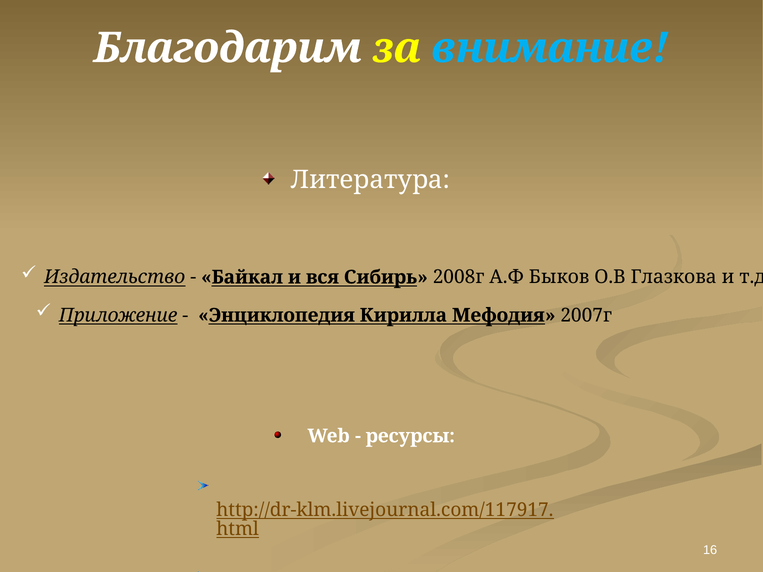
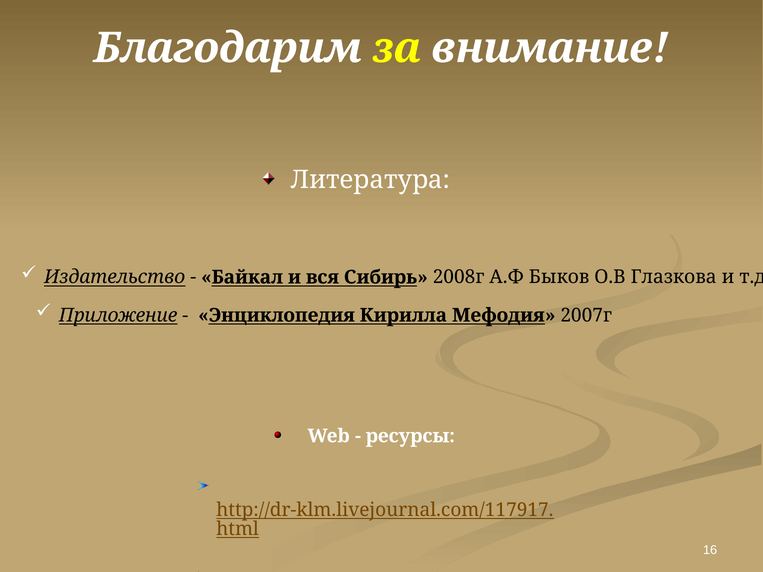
внимание colour: light blue -> white
